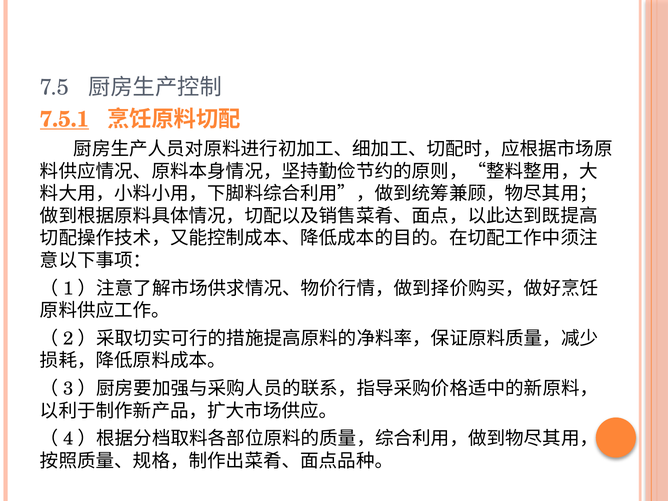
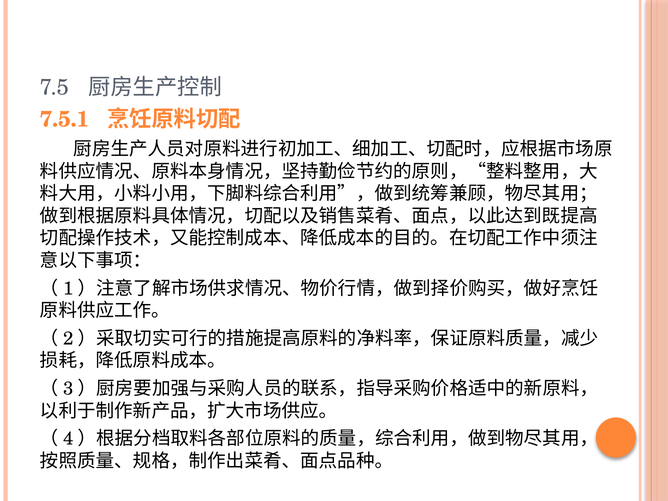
7.5.1 underline: present -> none
